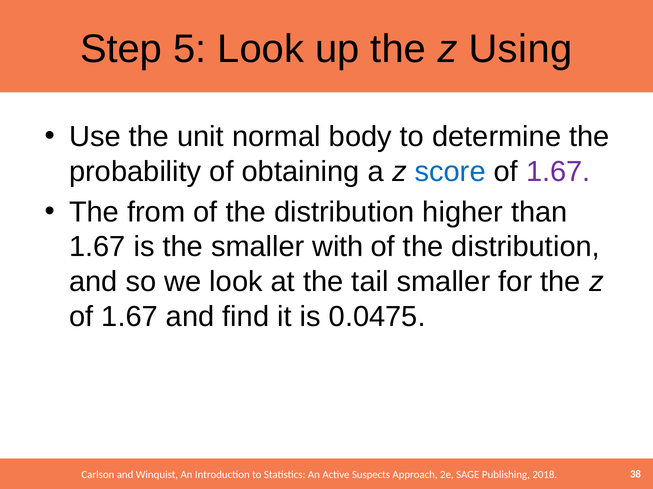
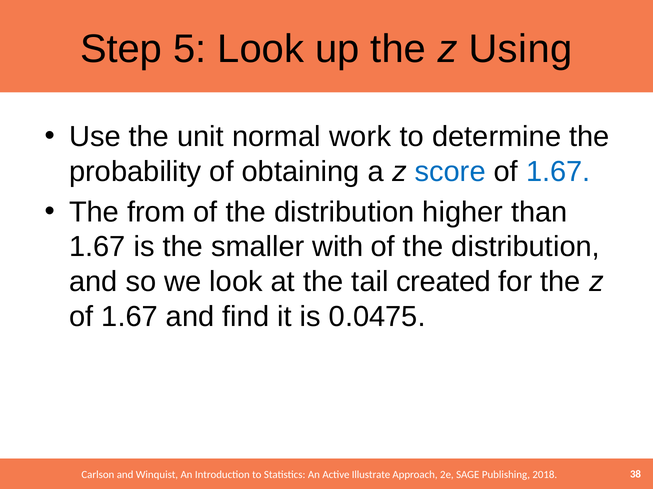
body: body -> work
1.67 at (558, 172) colour: purple -> blue
tail smaller: smaller -> created
Suspects: Suspects -> Illustrate
